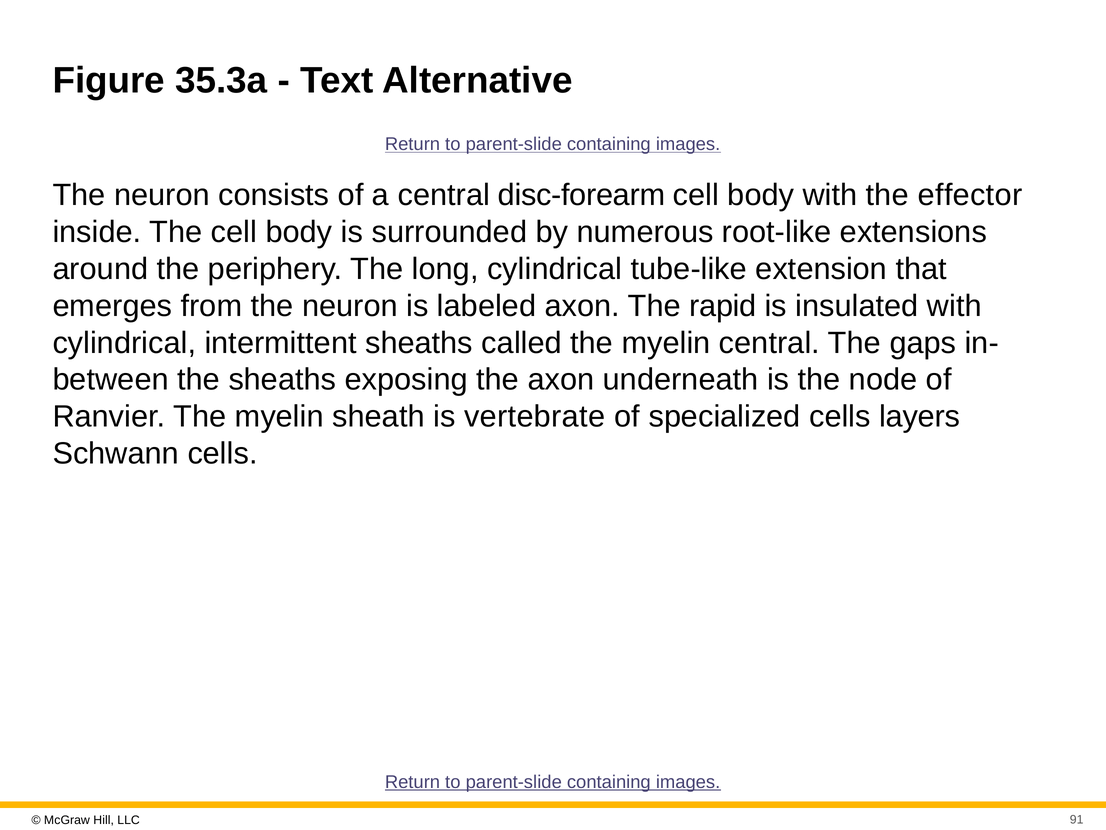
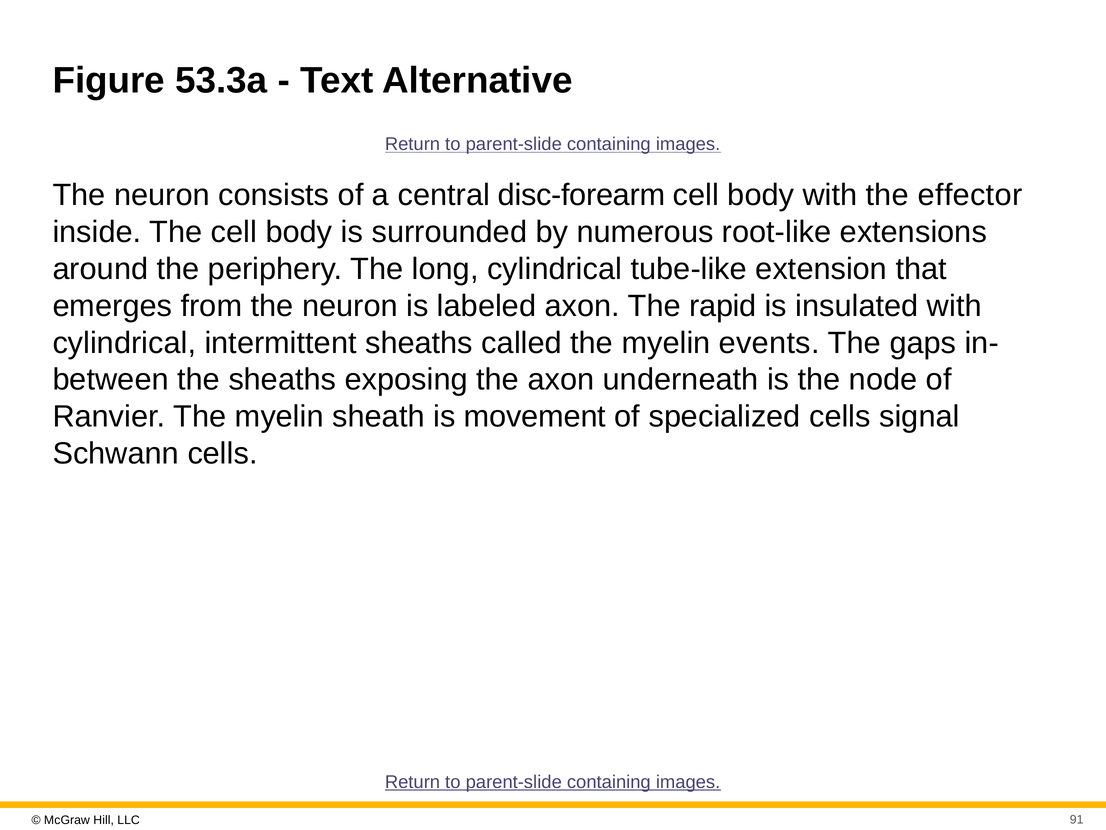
35.3a: 35.3a -> 53.3a
myelin central: central -> events
vertebrate: vertebrate -> movement
layers: layers -> signal
